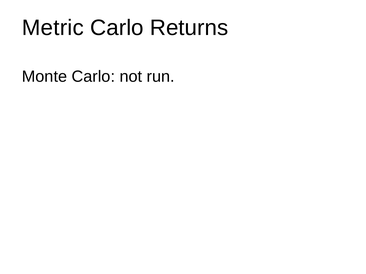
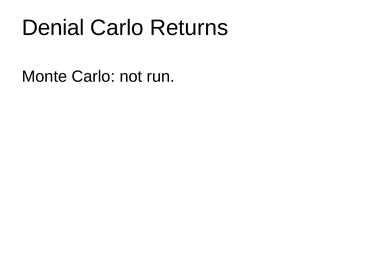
Metric: Metric -> Denial
